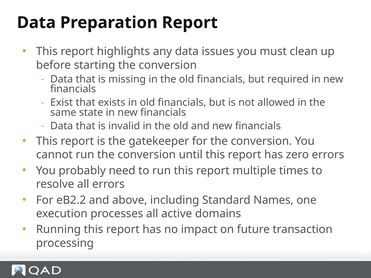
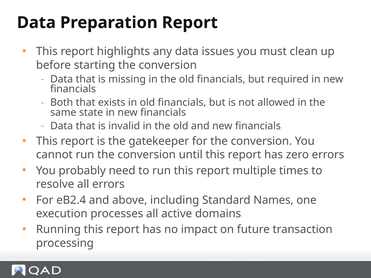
Exist: Exist -> Both
eB2.2: eB2.2 -> eB2.4
